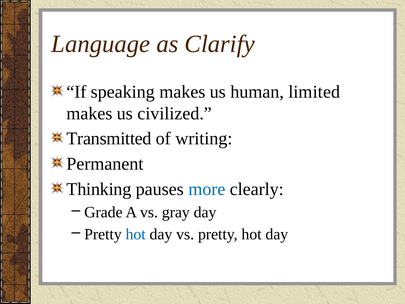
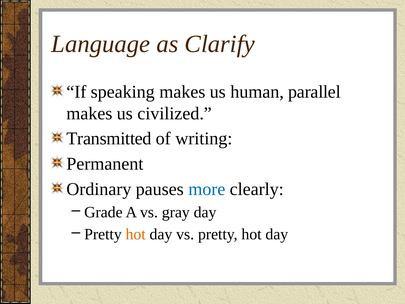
limited: limited -> parallel
Thinking: Thinking -> Ordinary
hot at (136, 234) colour: blue -> orange
